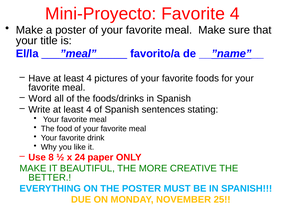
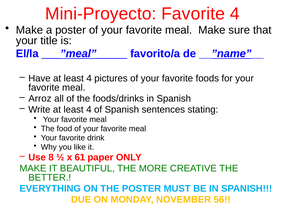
Word: Word -> Arroz
24: 24 -> 61
25: 25 -> 56
